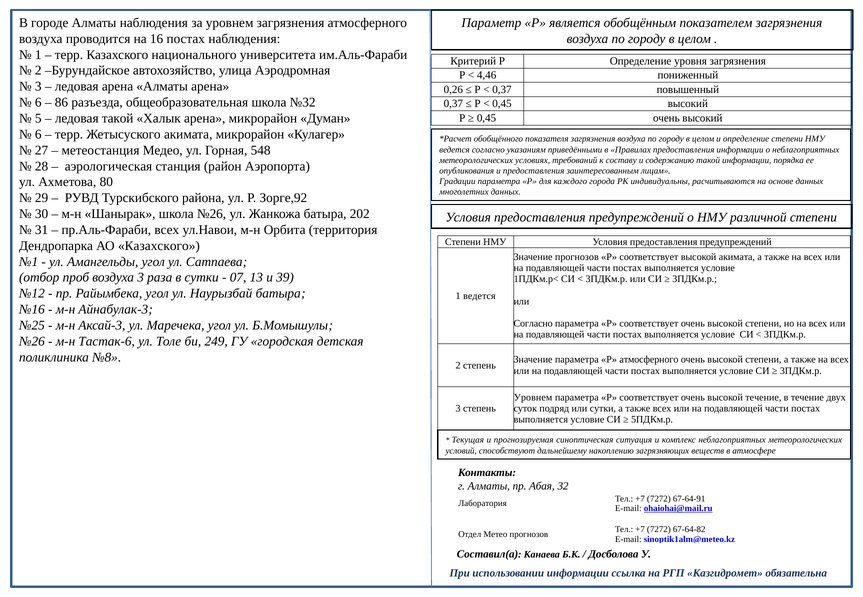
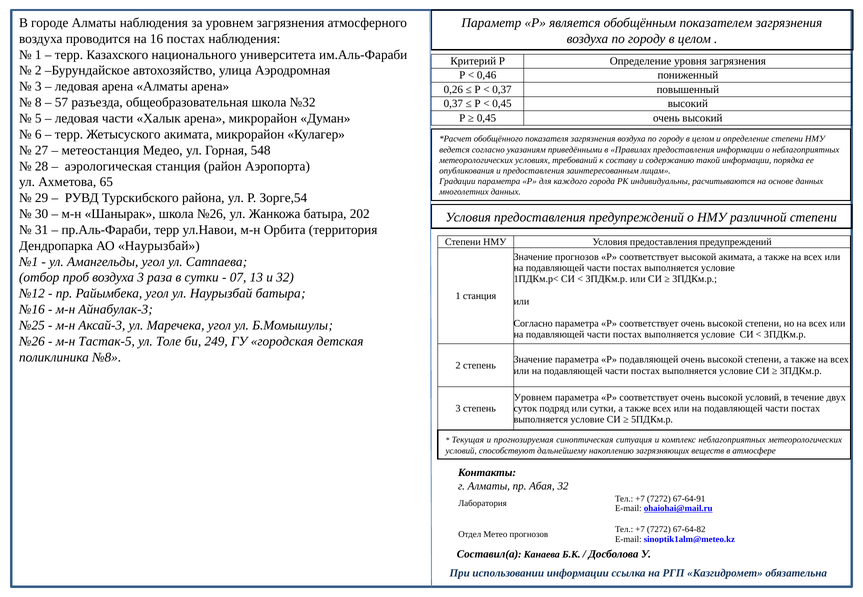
4,46: 4,46 -> 0,46
6 at (38, 103): 6 -> 8
86: 86 -> 57
ледовая такой: такой -> части
80: 80 -> 65
Зорге,92: Зорге,92 -> Зорге,54
пр.Аль-Фараби всех: всех -> терр
АО Казахского: Казахского -> Наурызбай
и 39: 39 -> 32
1 ведется: ведется -> станция
Тастак-6: Тастак-6 -> Тастак-5
Р атмосферного: атмосферного -> подавляющей
высокой течение: течение -> условий
